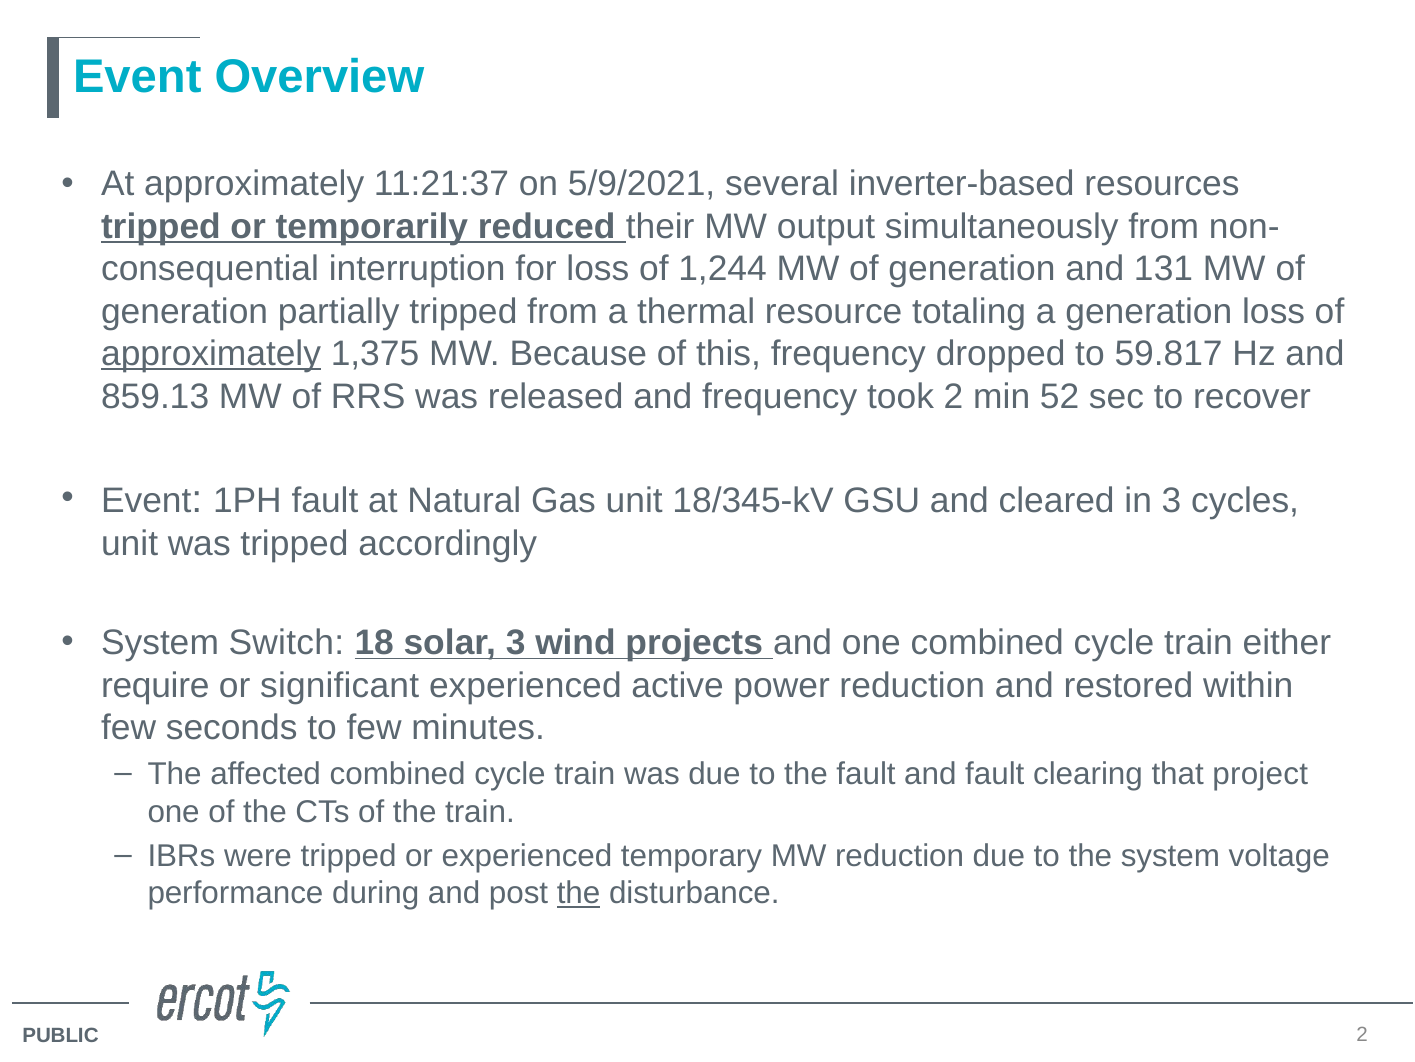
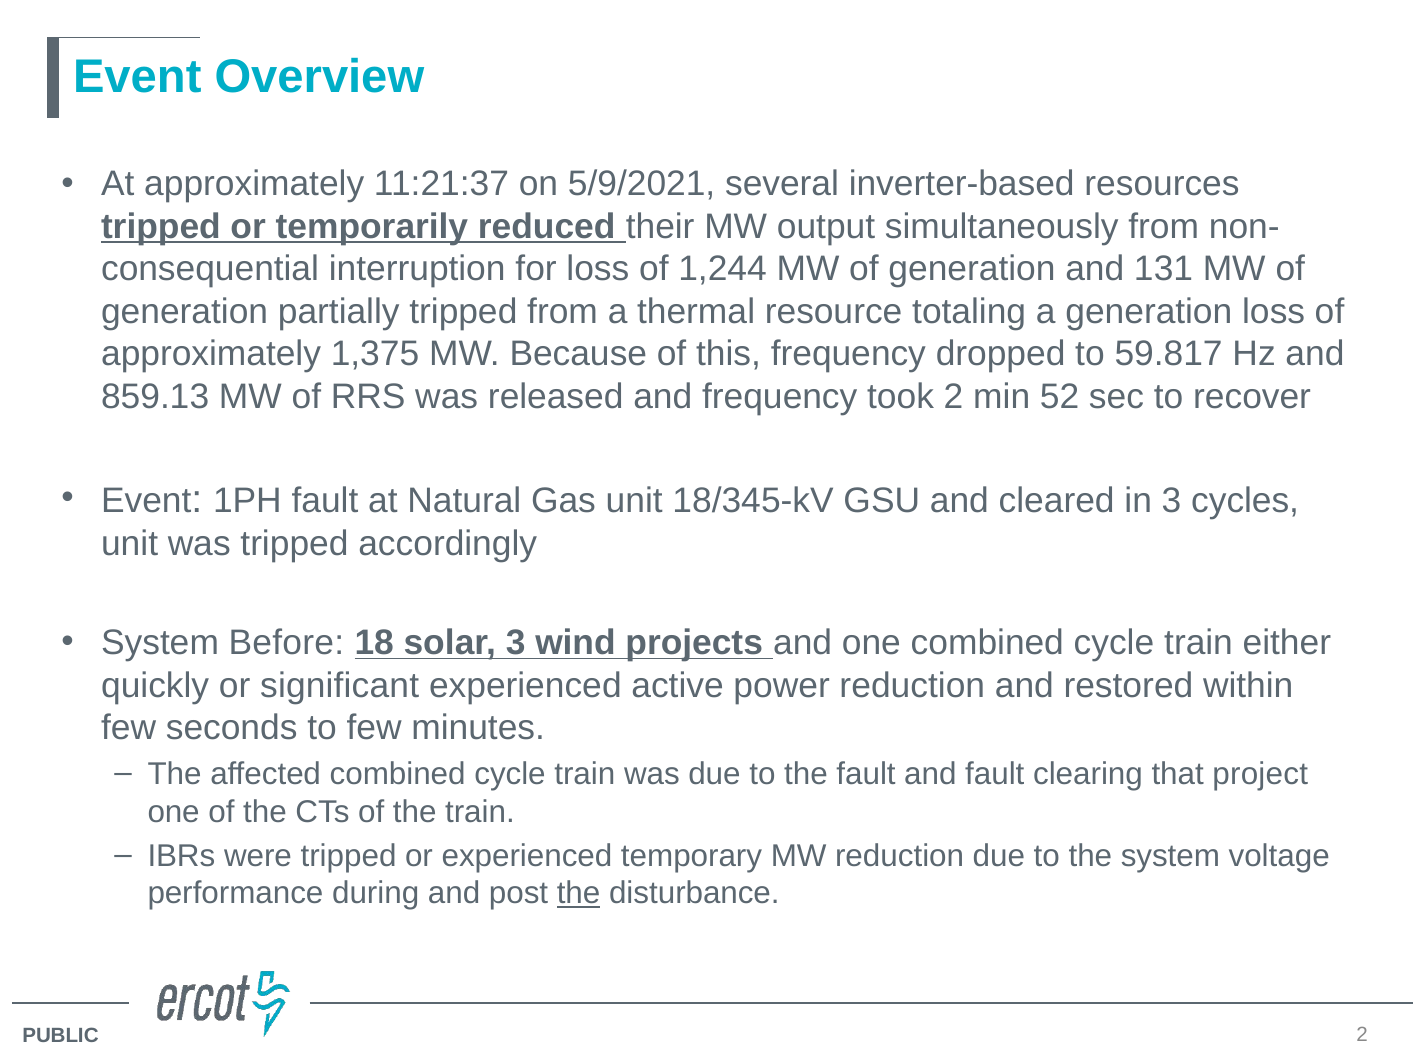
approximately at (211, 354) underline: present -> none
Switch: Switch -> Before
require: require -> quickly
